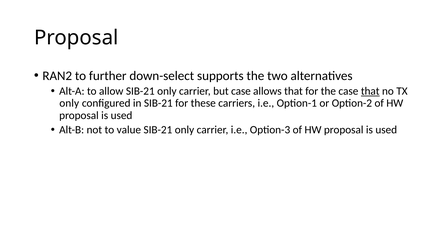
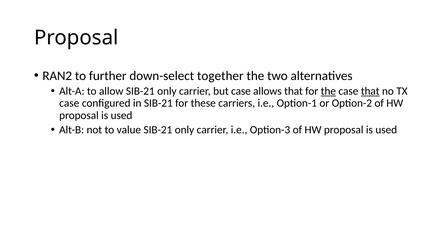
supports: supports -> together
the at (328, 91) underline: none -> present
only at (69, 103): only -> case
